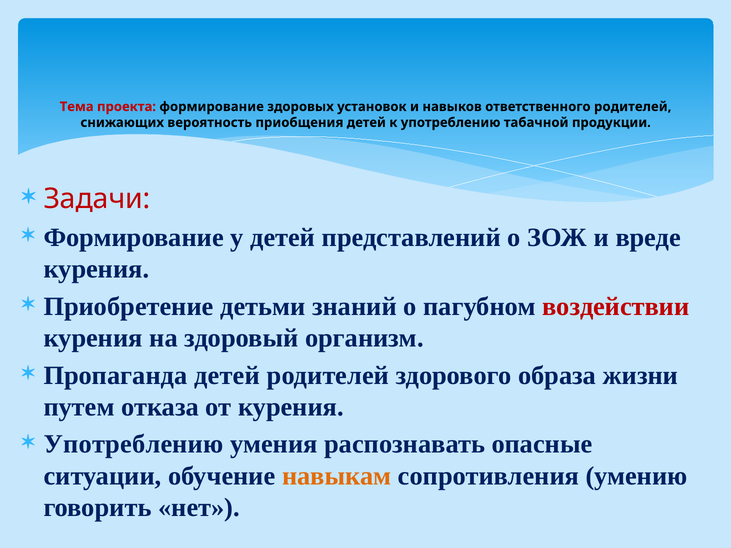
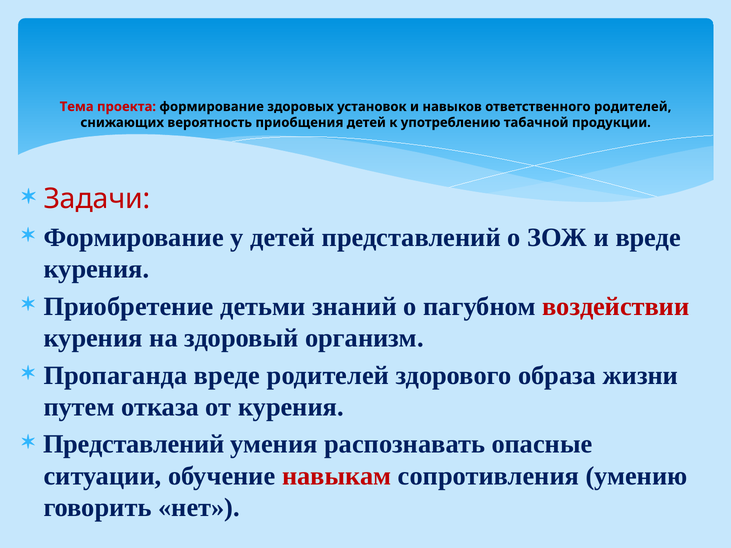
Пропаганда детей: детей -> вреде
Употреблению at (134, 444): Употреблению -> Представлений
навыкам colour: orange -> red
